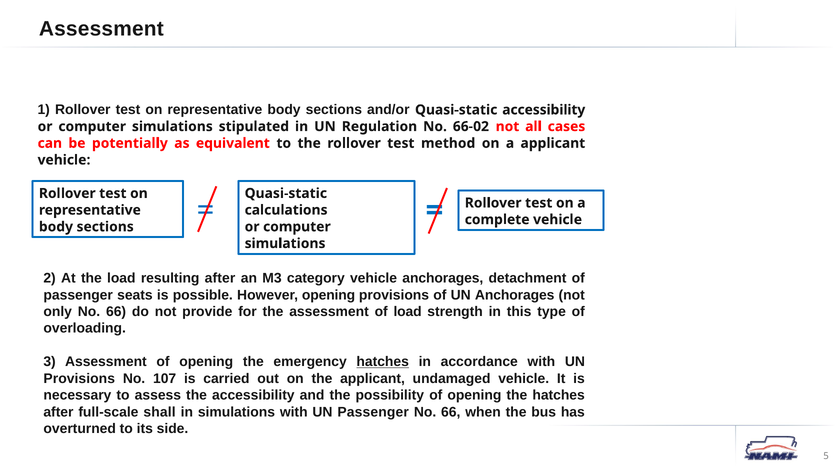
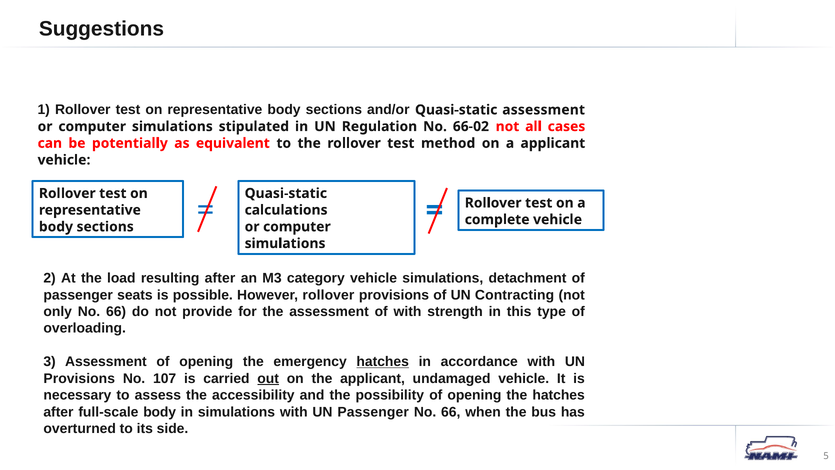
Assessment at (101, 29): Assessment -> Suggestions
Quasi-static accessibility: accessibility -> assessment
vehicle anchorages: anchorages -> simulations
However opening: opening -> rollover
UN Anchorages: Anchorages -> Contracting
of load: load -> with
out underline: none -> present
full-scale shall: shall -> body
